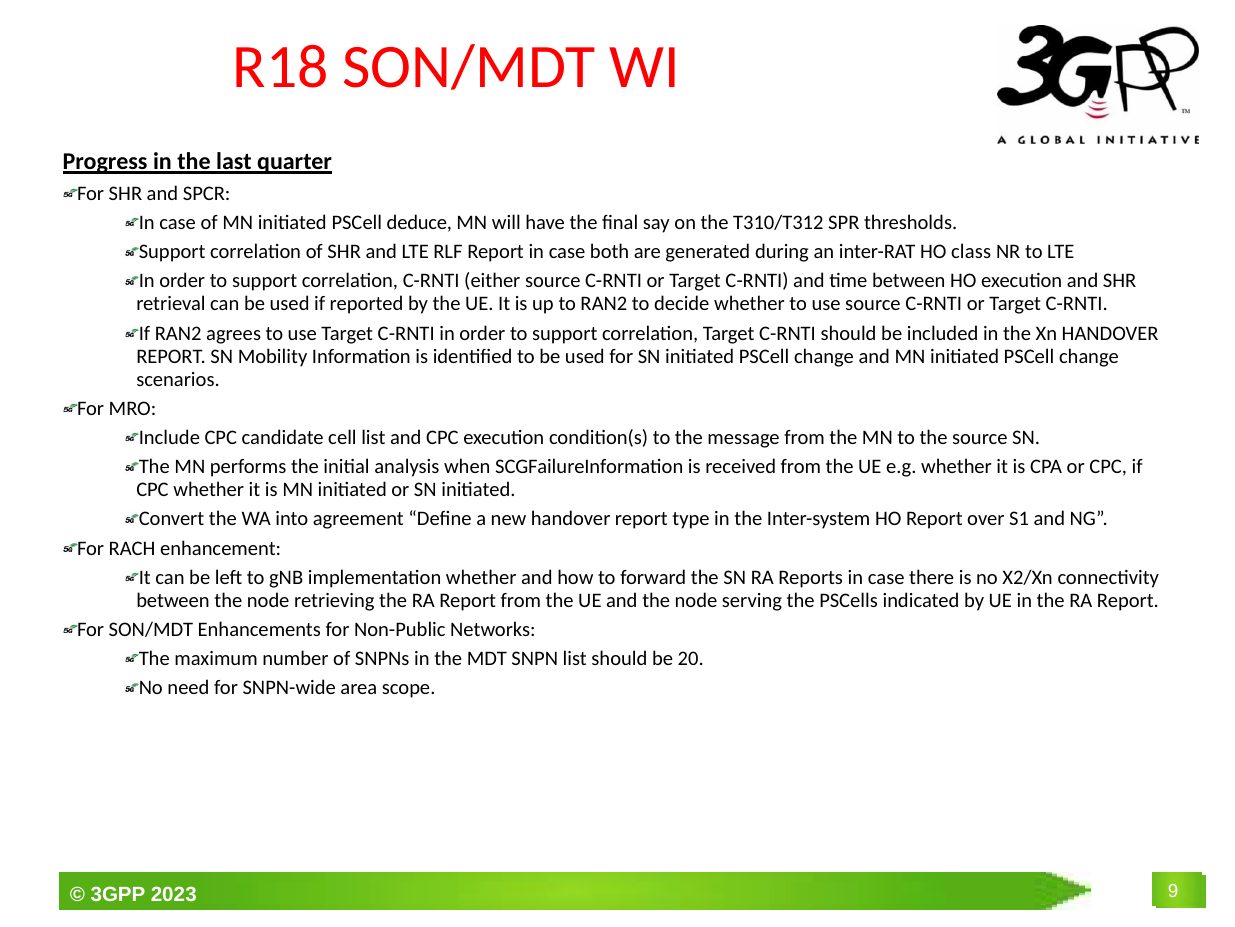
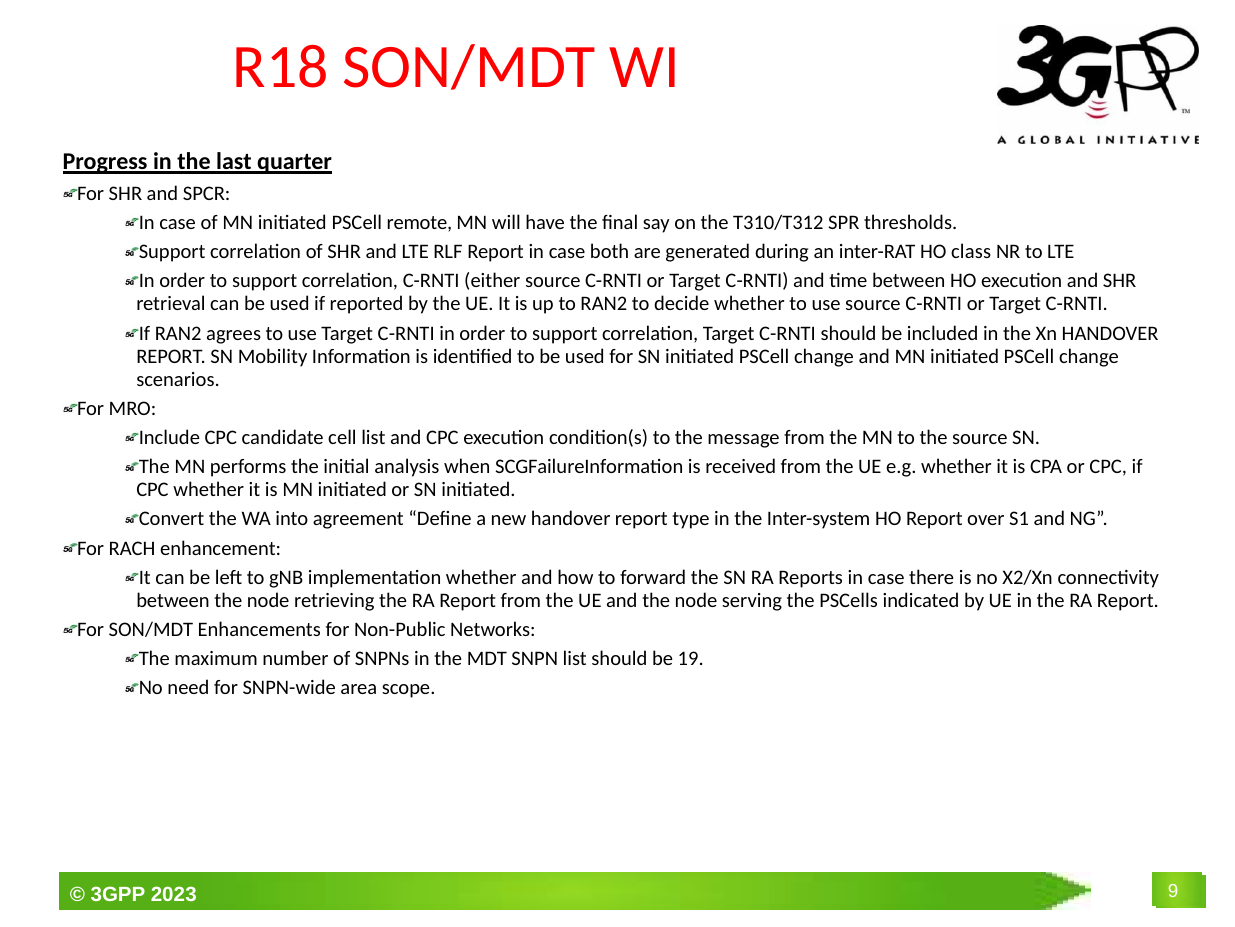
deduce: deduce -> remote
20: 20 -> 19
